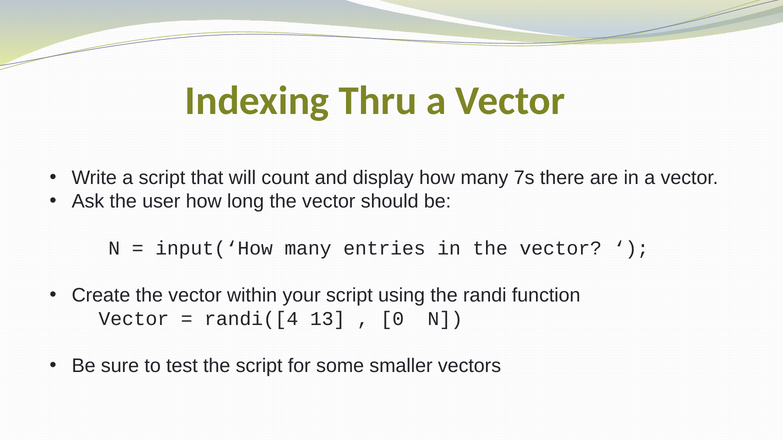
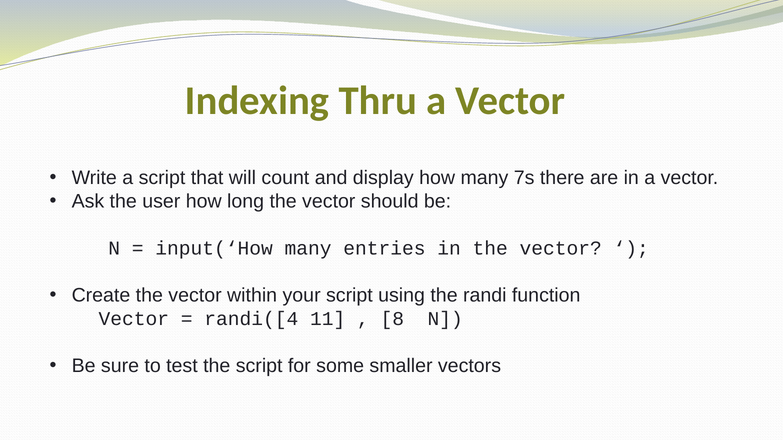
13: 13 -> 11
0: 0 -> 8
